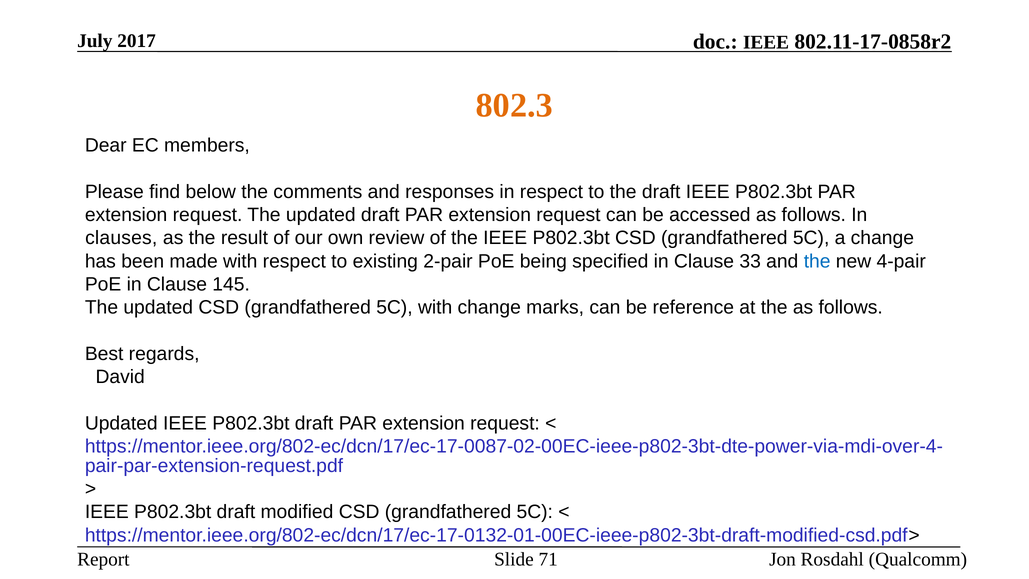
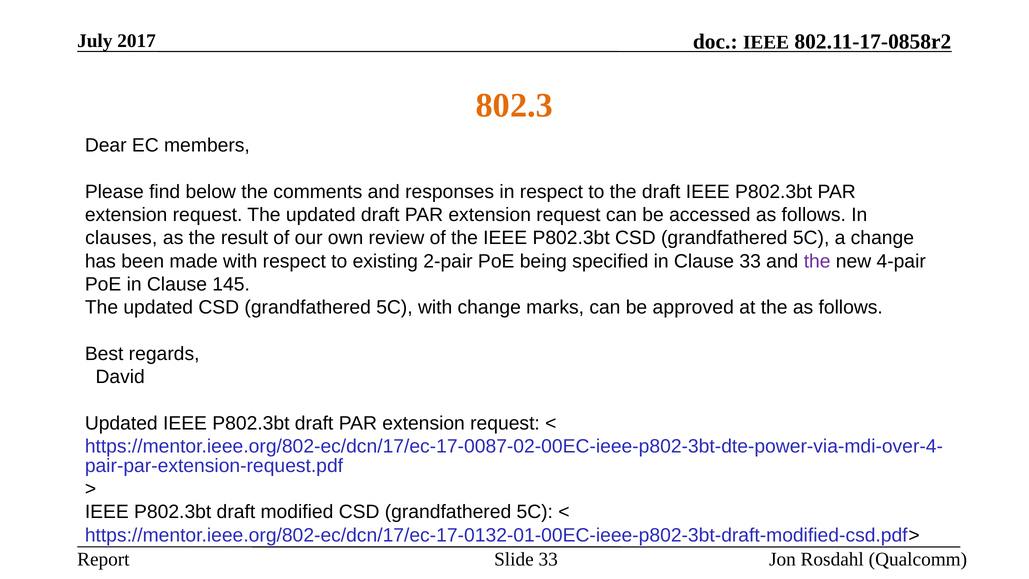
the at (817, 261) colour: blue -> purple
reference: reference -> approved
Slide 71: 71 -> 33
